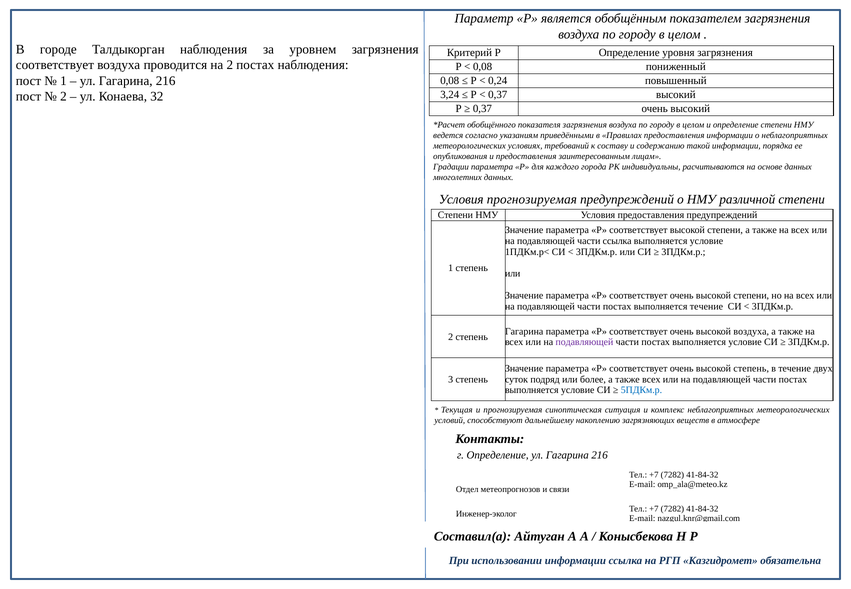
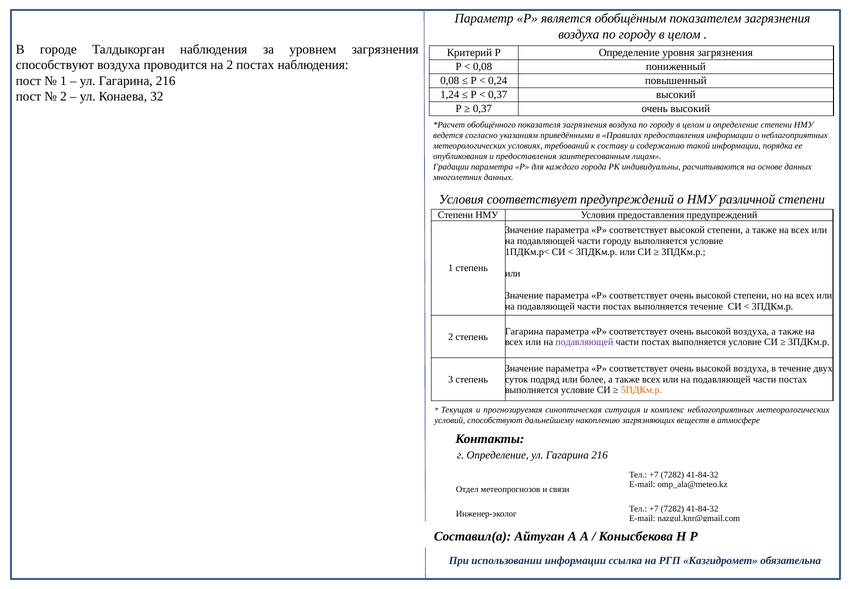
соответствует at (55, 65): соответствует -> способствуют
3,24: 3,24 -> 1,24
Условия прогнозируемая: прогнозируемая -> соответствует
части ссылка: ссылка -> городу
степень at (751, 369): степень -> воздуха
5ПДКм.р colour: blue -> orange
